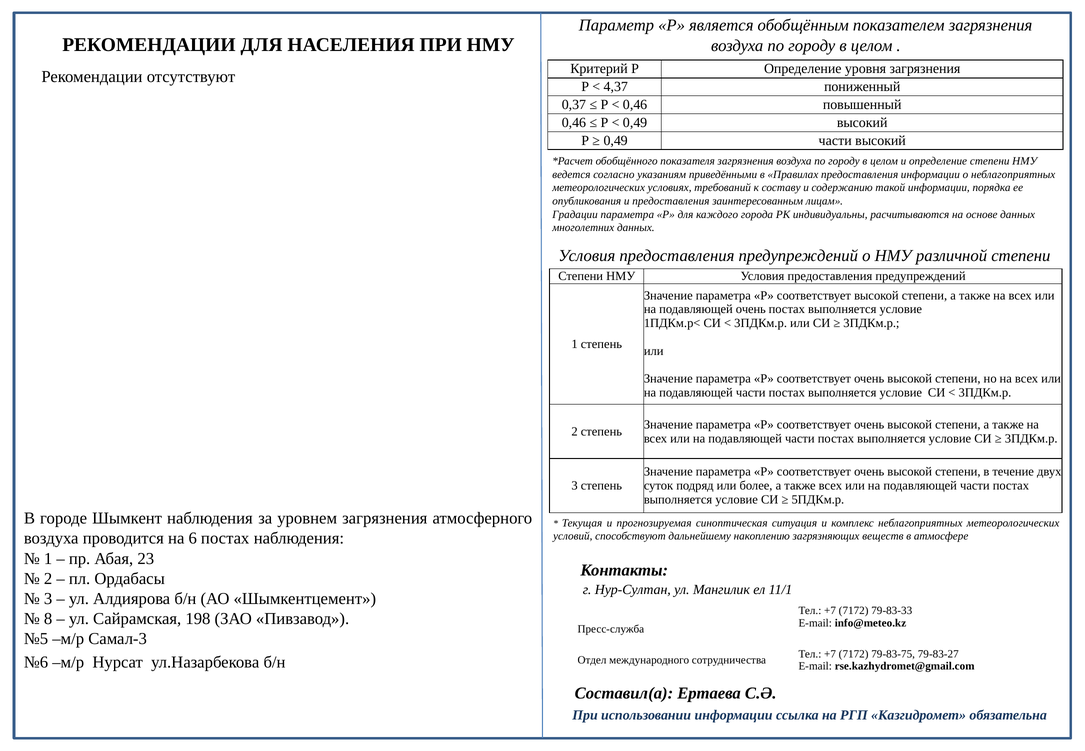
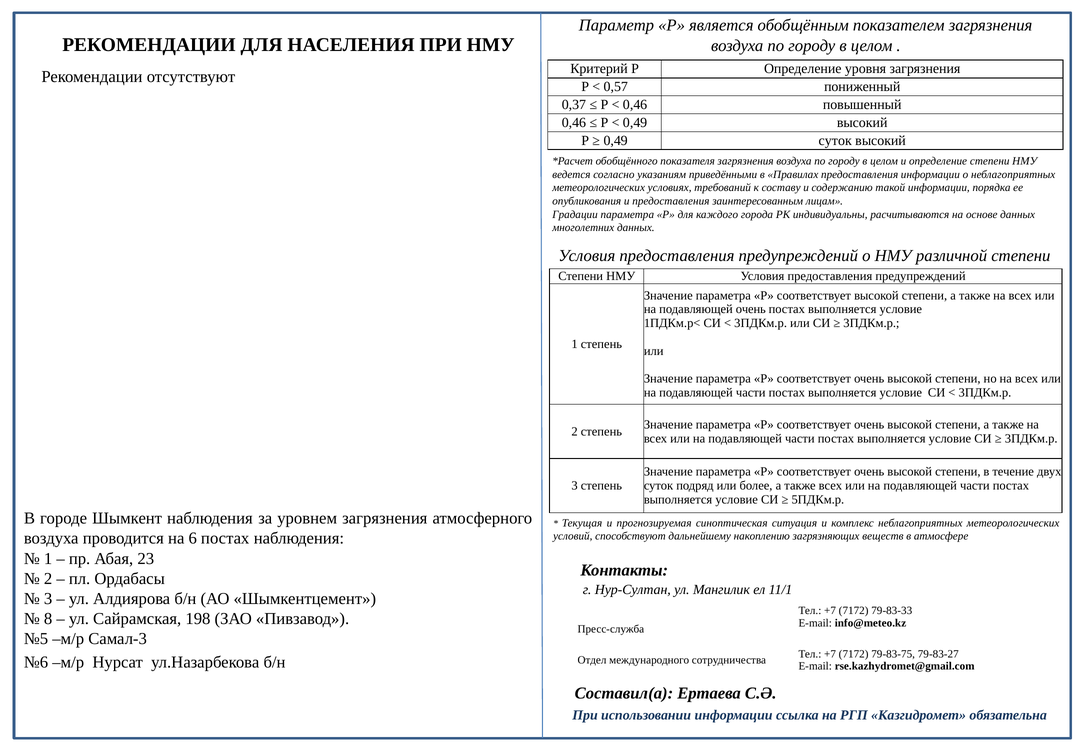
4,37: 4,37 -> 0,57
0,49 части: части -> суток
